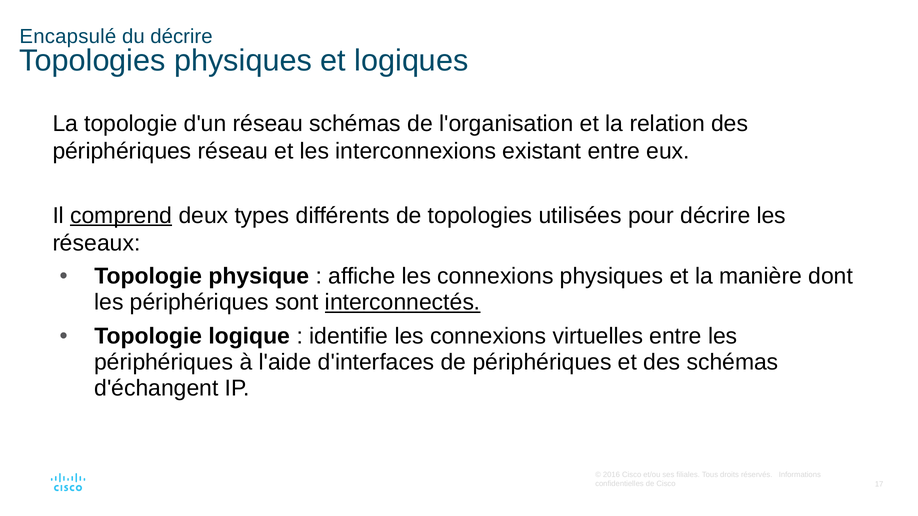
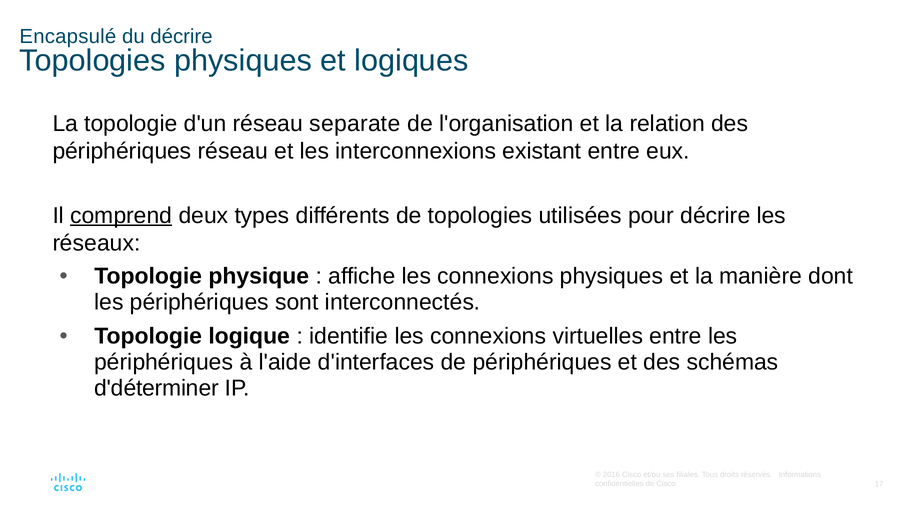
réseau schémas: schémas -> separate
interconnectés underline: present -> none
d'échangent: d'échangent -> d'déterminer
